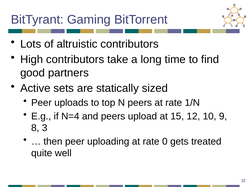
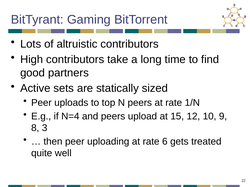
0: 0 -> 6
